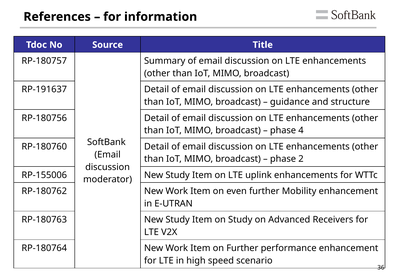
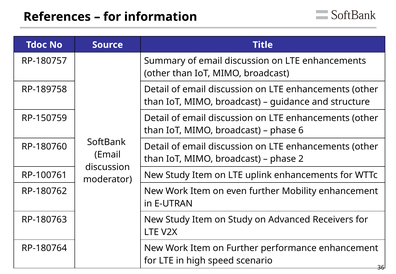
RP-191637: RP-191637 -> RP-189758
RP-180756: RP-180756 -> RP-150759
4: 4 -> 6
RP-155006: RP-155006 -> RP-100761
